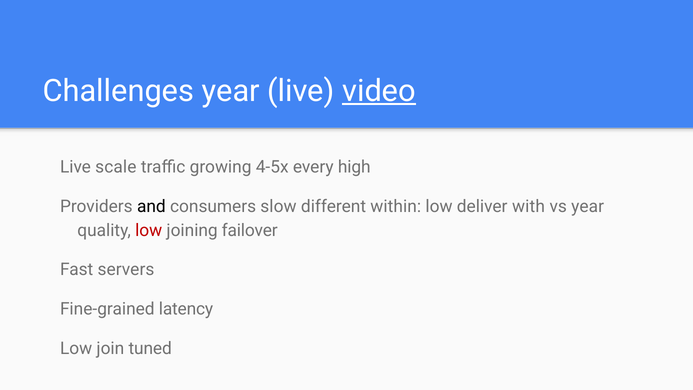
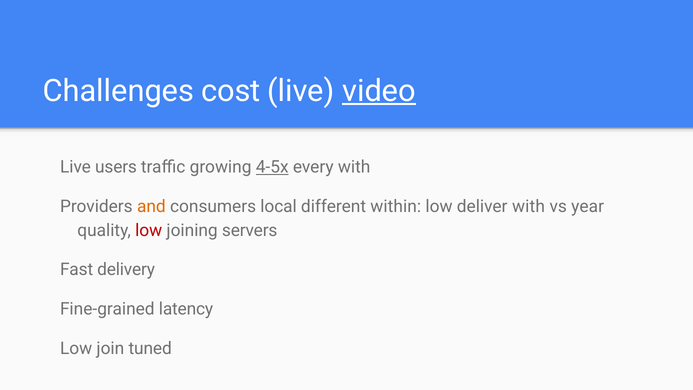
Challenges year: year -> cost
scale: scale -> users
4-5x underline: none -> present
every high: high -> with
and colour: black -> orange
slow: slow -> local
failover: failover -> servers
servers: servers -> delivery
